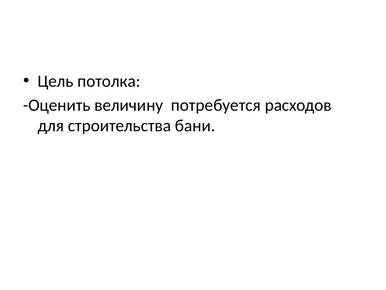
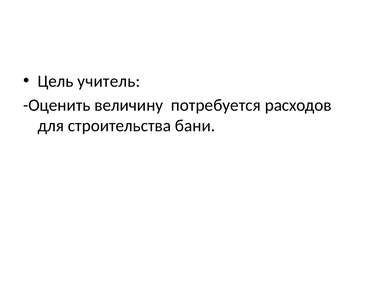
потолка: потолка -> учитель
